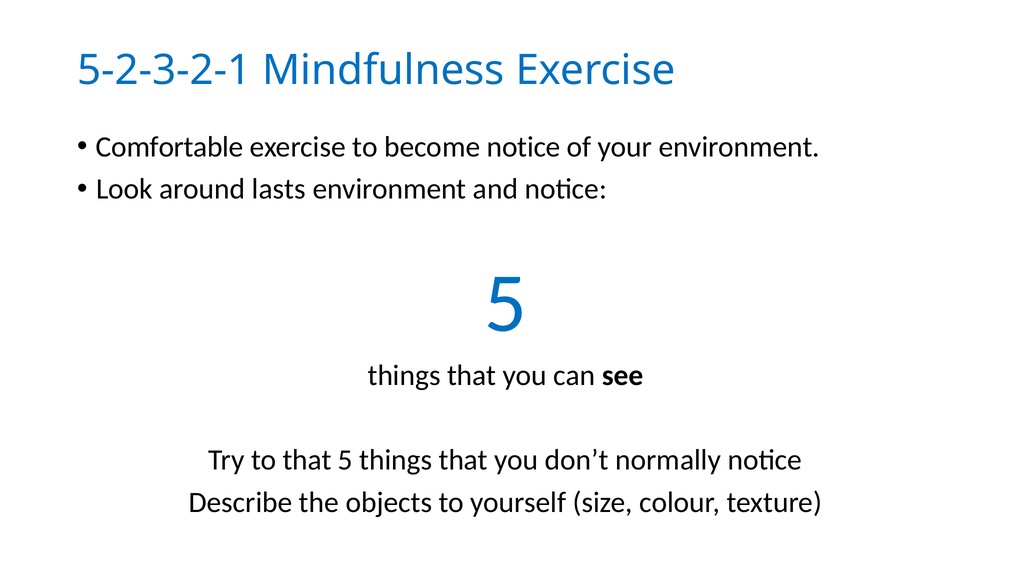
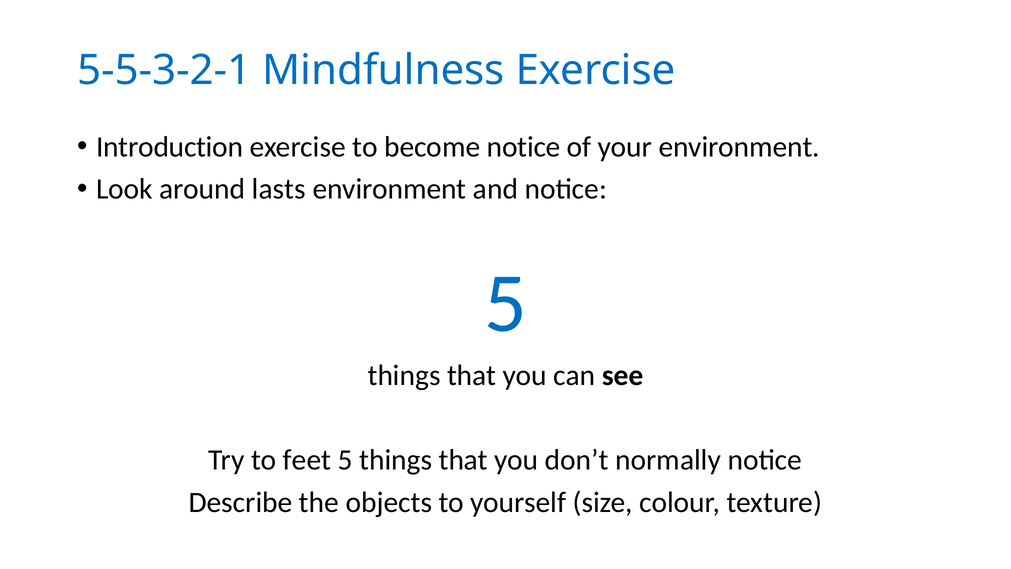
5-2-3-2-1: 5-2-3-2-1 -> 5-5-3-2-1
Comfortable: Comfortable -> Introduction
to that: that -> feet
